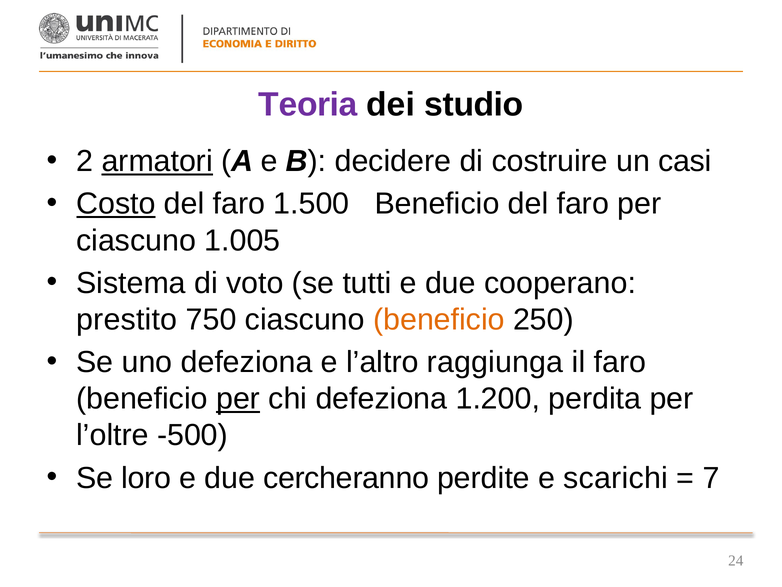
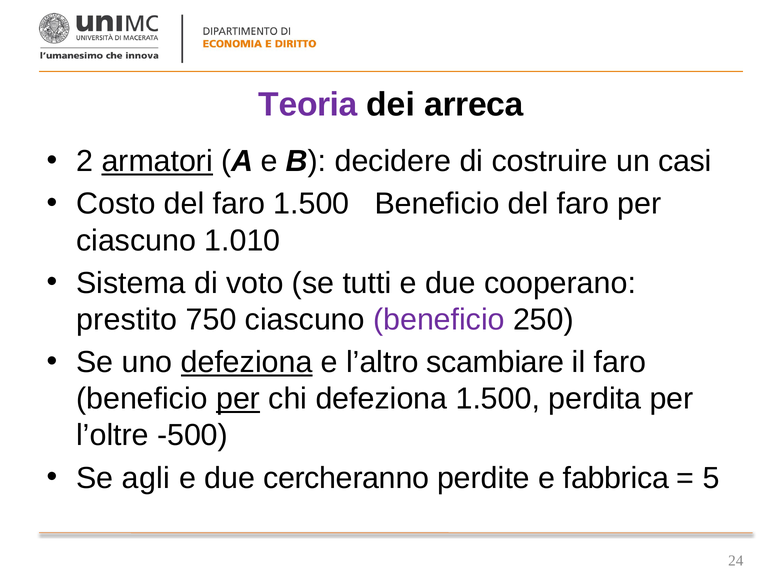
studio: studio -> arreca
Costo underline: present -> none
1.005: 1.005 -> 1.010
beneficio at (439, 319) colour: orange -> purple
defeziona at (247, 362) underline: none -> present
raggiunga: raggiunga -> scambiare
defeziona 1.200: 1.200 -> 1.500
loro: loro -> agli
scarichi: scarichi -> fabbrica
7: 7 -> 5
